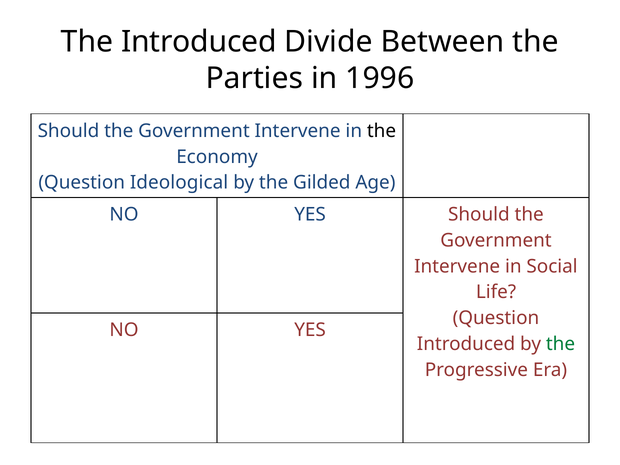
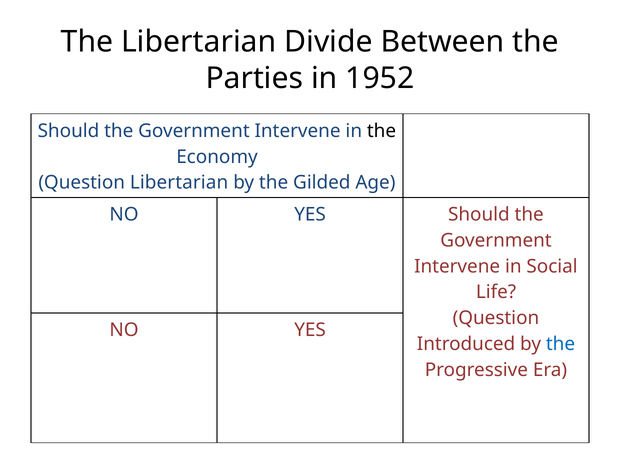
The Introduced: Introduced -> Libertarian
1996: 1996 -> 1952
Question Ideological: Ideological -> Libertarian
the at (561, 344) colour: green -> blue
